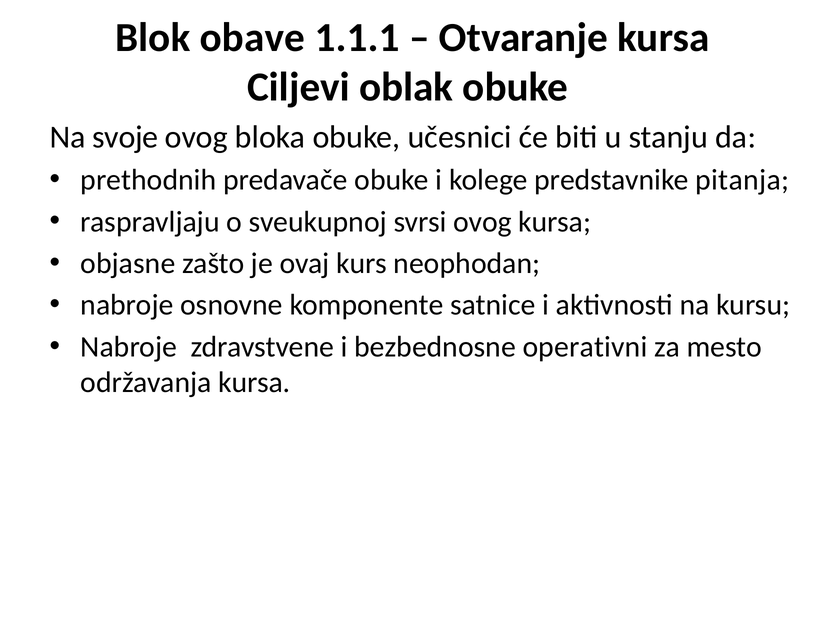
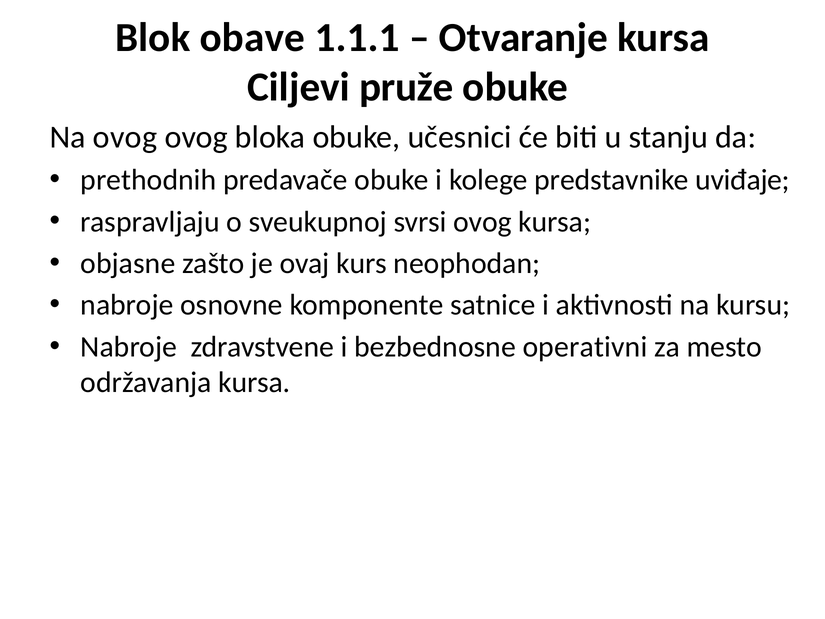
oblak: oblak -> pruže
Na svoje: svoje -> ovog
pitanja: pitanja -> uviđaje
